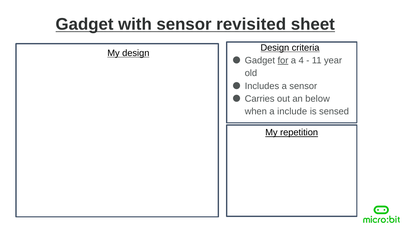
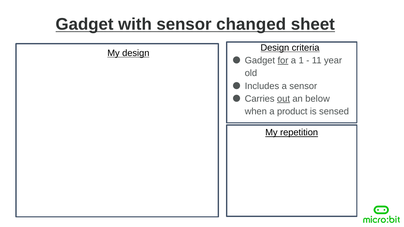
revisited: revisited -> changed
4: 4 -> 1
out underline: none -> present
include: include -> product
